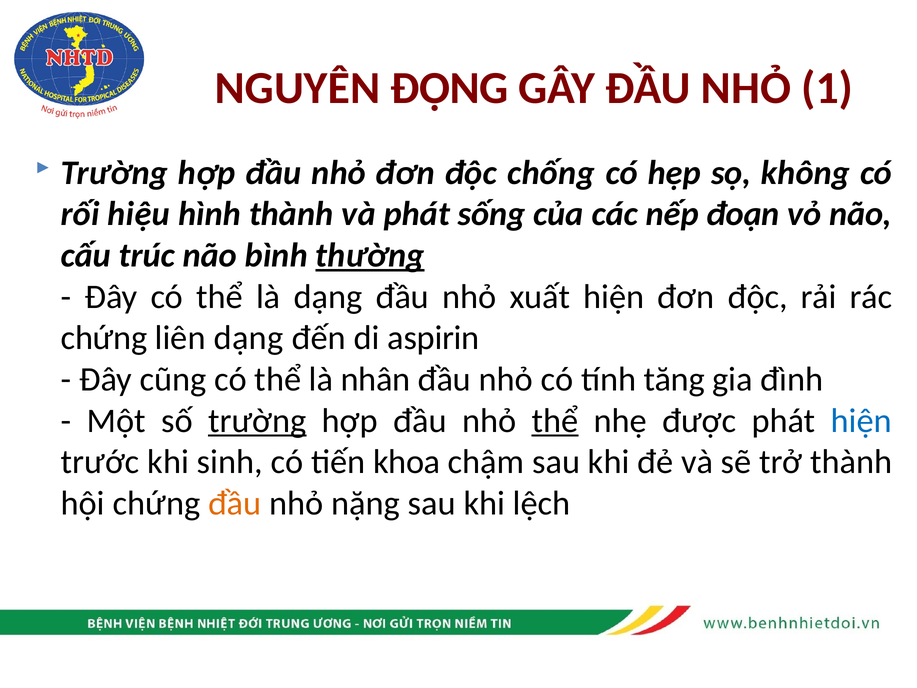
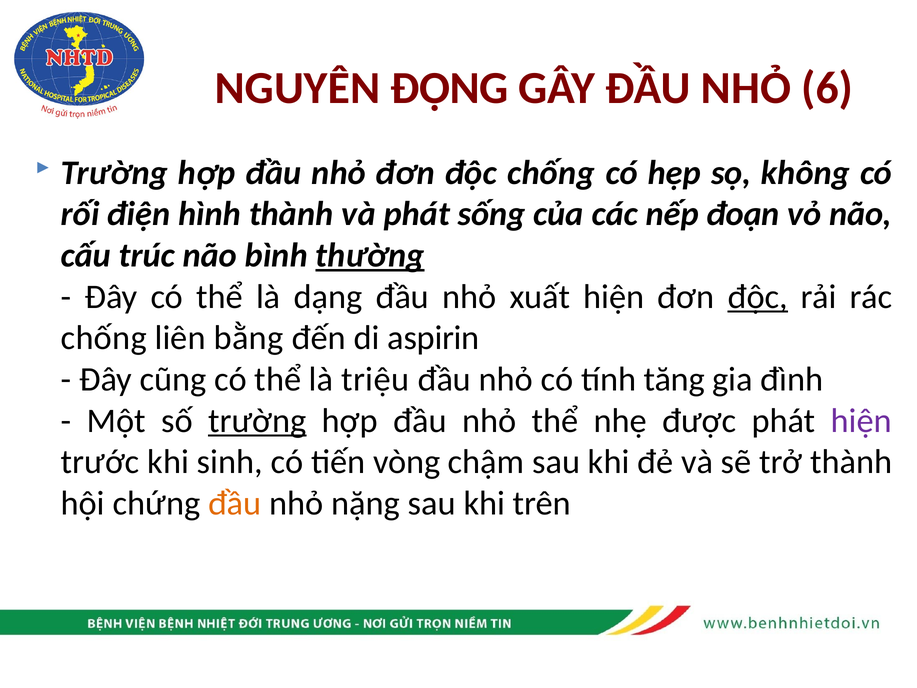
1: 1 -> 6
hiệu: hiệu -> điện
độc at (758, 297) underline: none -> present
chứng at (104, 338): chứng -> chống
liên dạng: dạng -> bằng
nhân: nhân -> triệu
thể at (555, 421) underline: present -> none
hiện at (861, 421) colour: blue -> purple
khoa: khoa -> vòng
lệch: lệch -> trên
